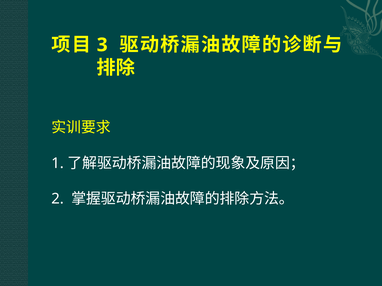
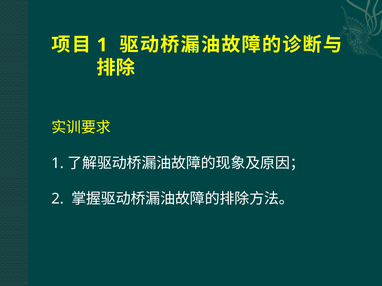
3 at (102, 45): 3 -> 1
